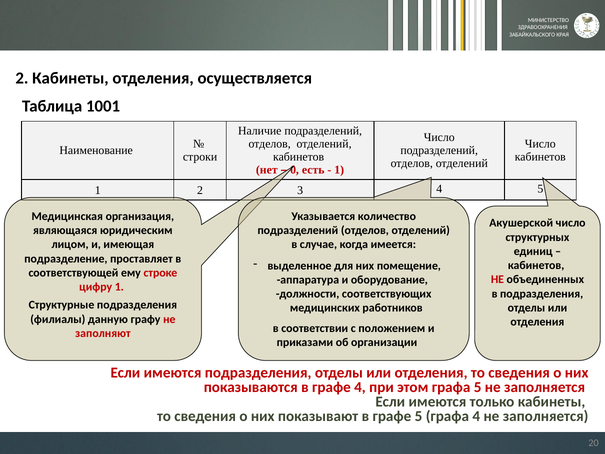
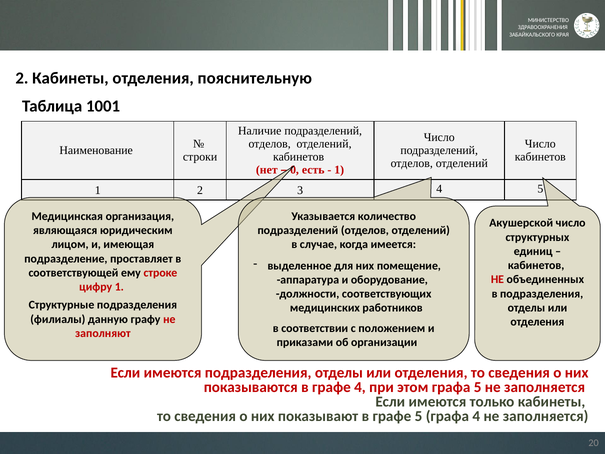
осуществляется: осуществляется -> пояснительную
